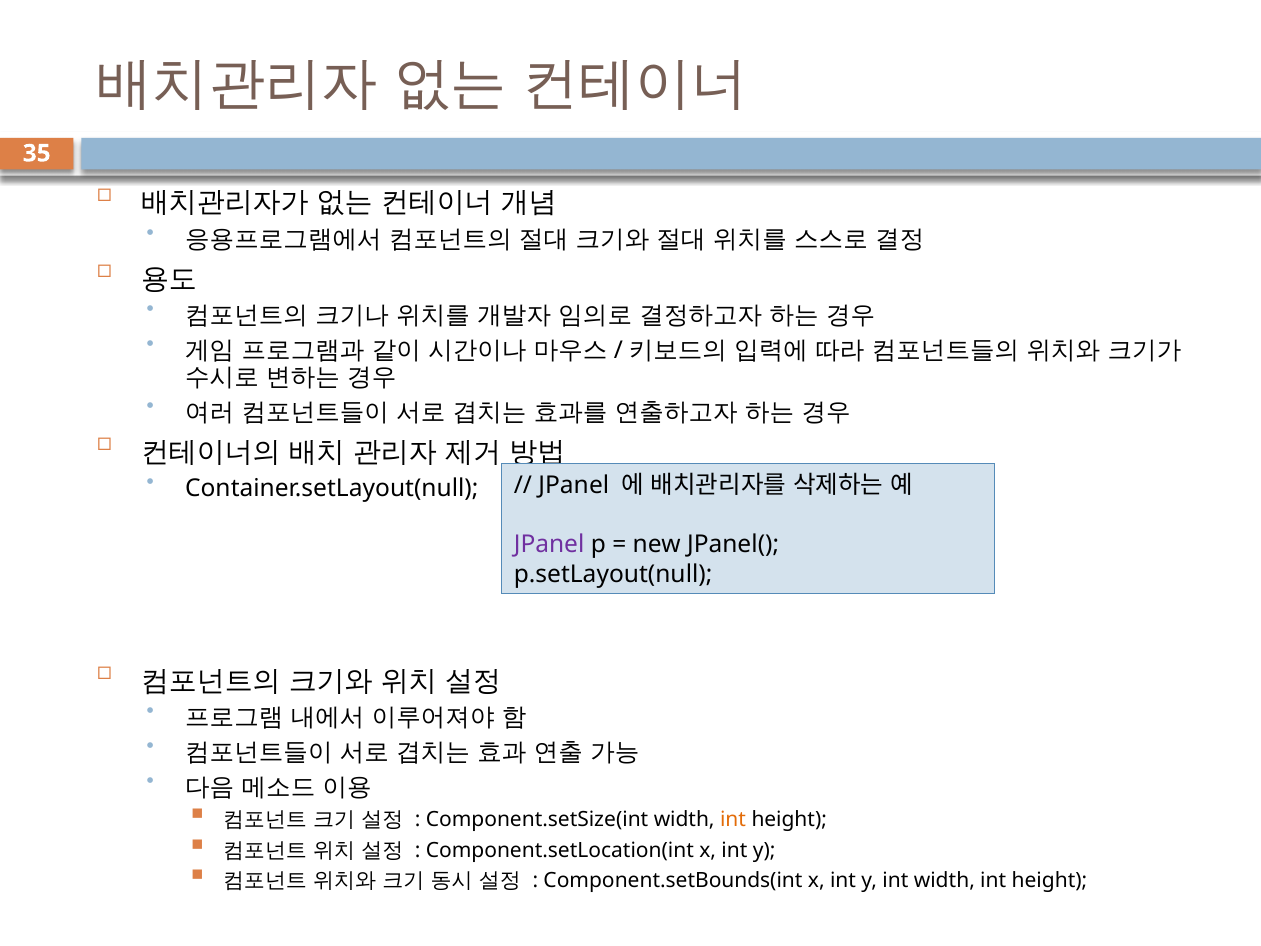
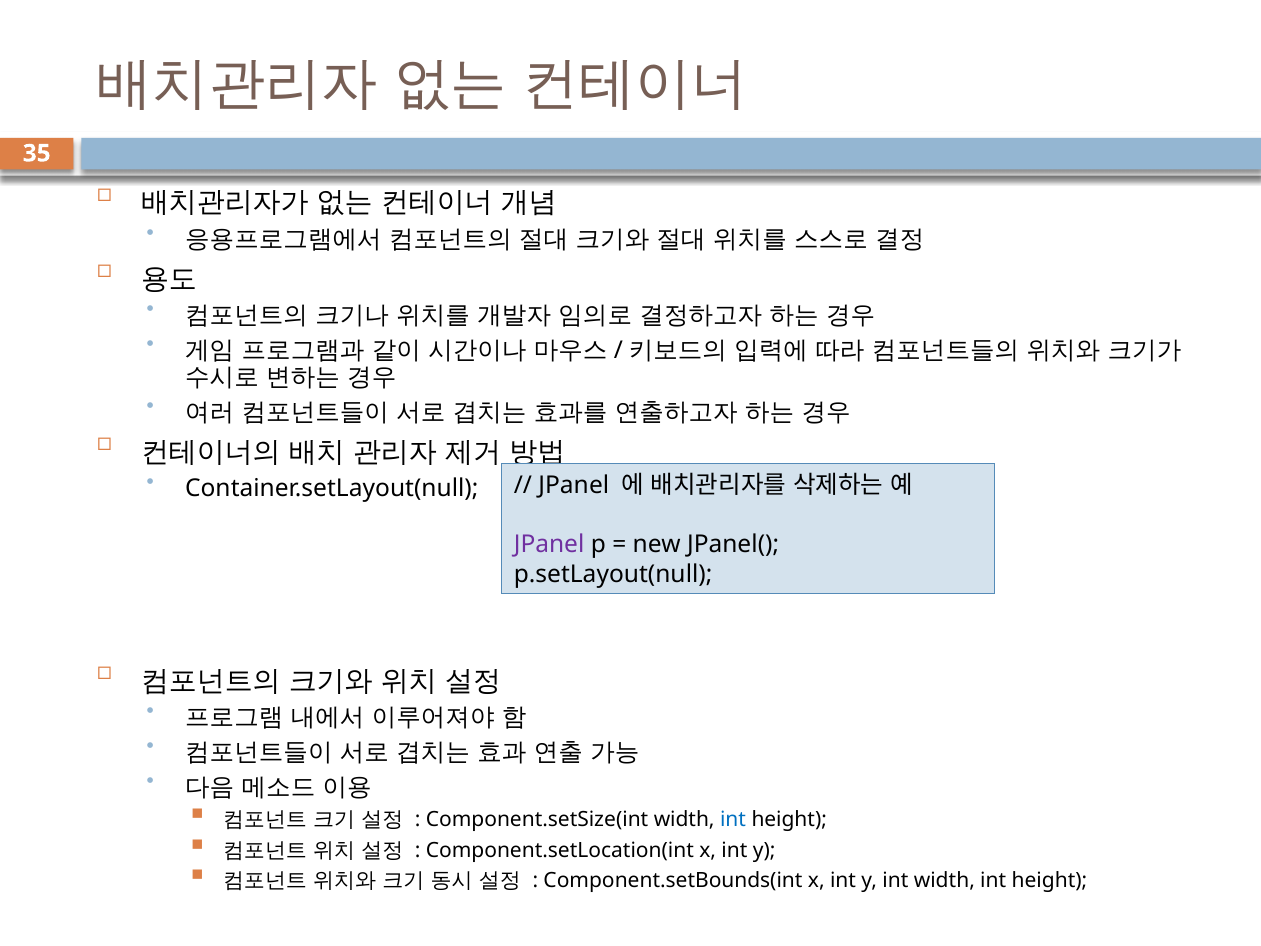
int at (733, 819) colour: orange -> blue
